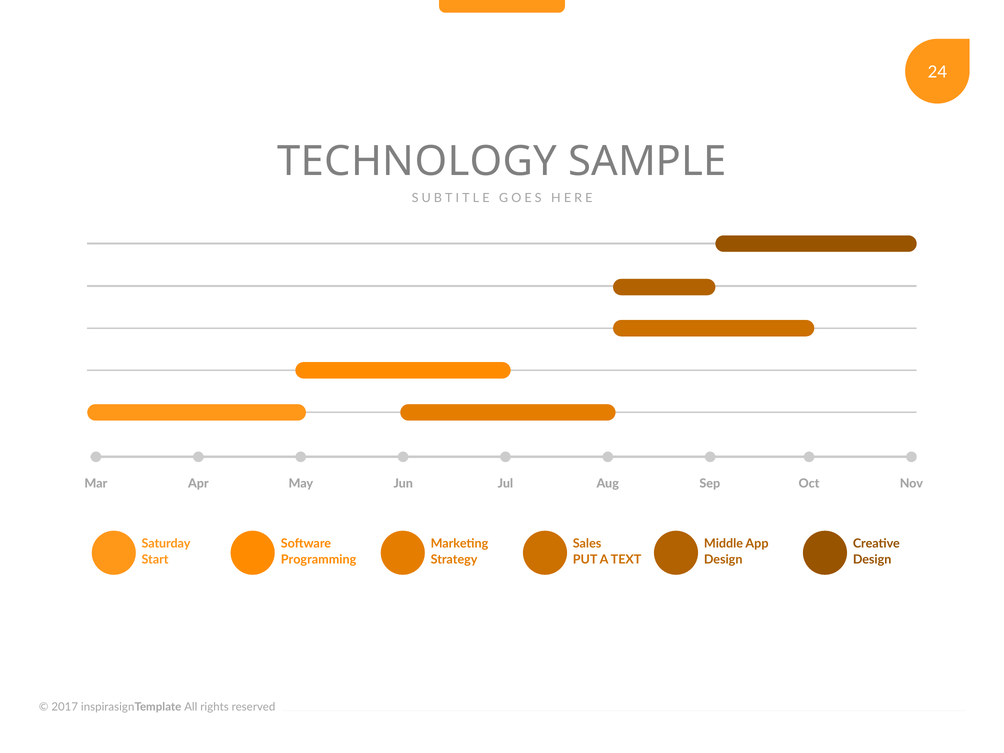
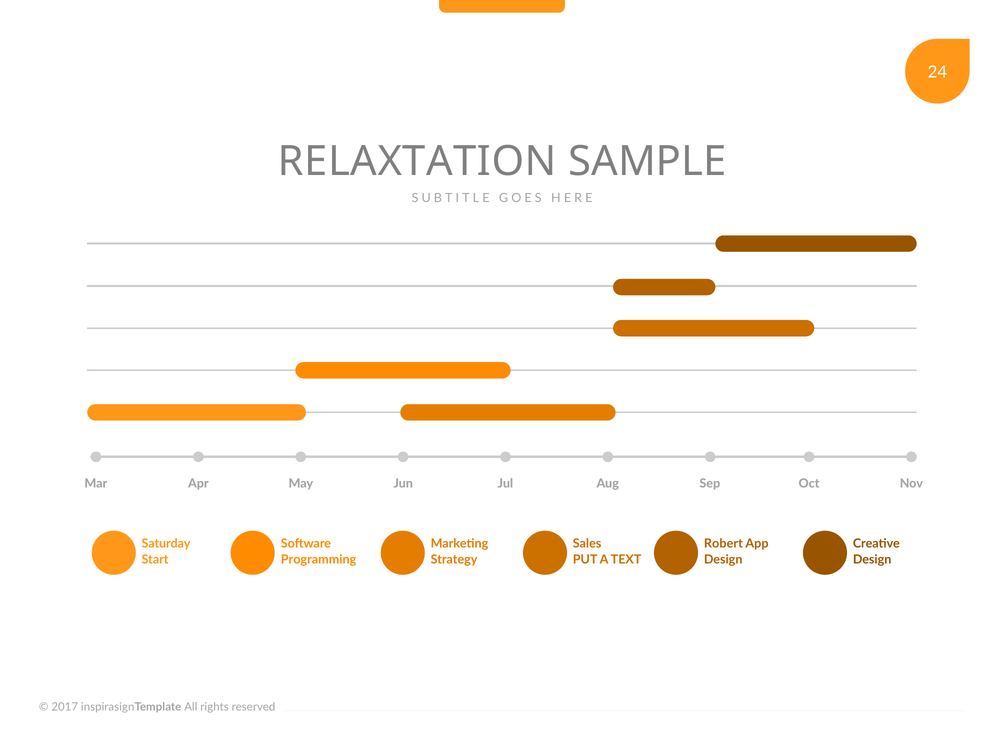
TECHNOLOGY: TECHNOLOGY -> RELAXTATION
Middle: Middle -> Robert
